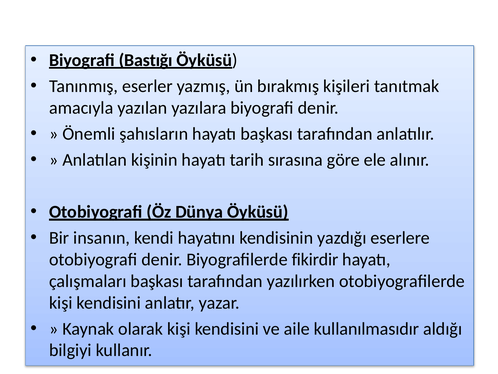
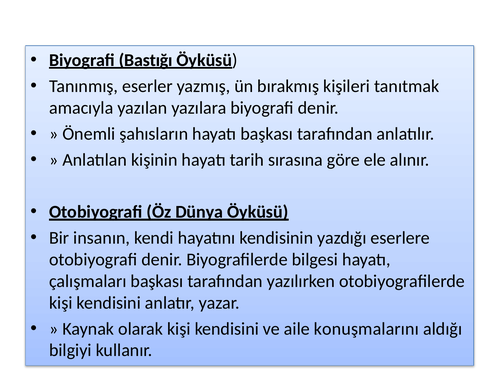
fikirdir: fikirdir -> bilgesi
kullanılmasıdır: kullanılmasıdır -> konuşmalarını
